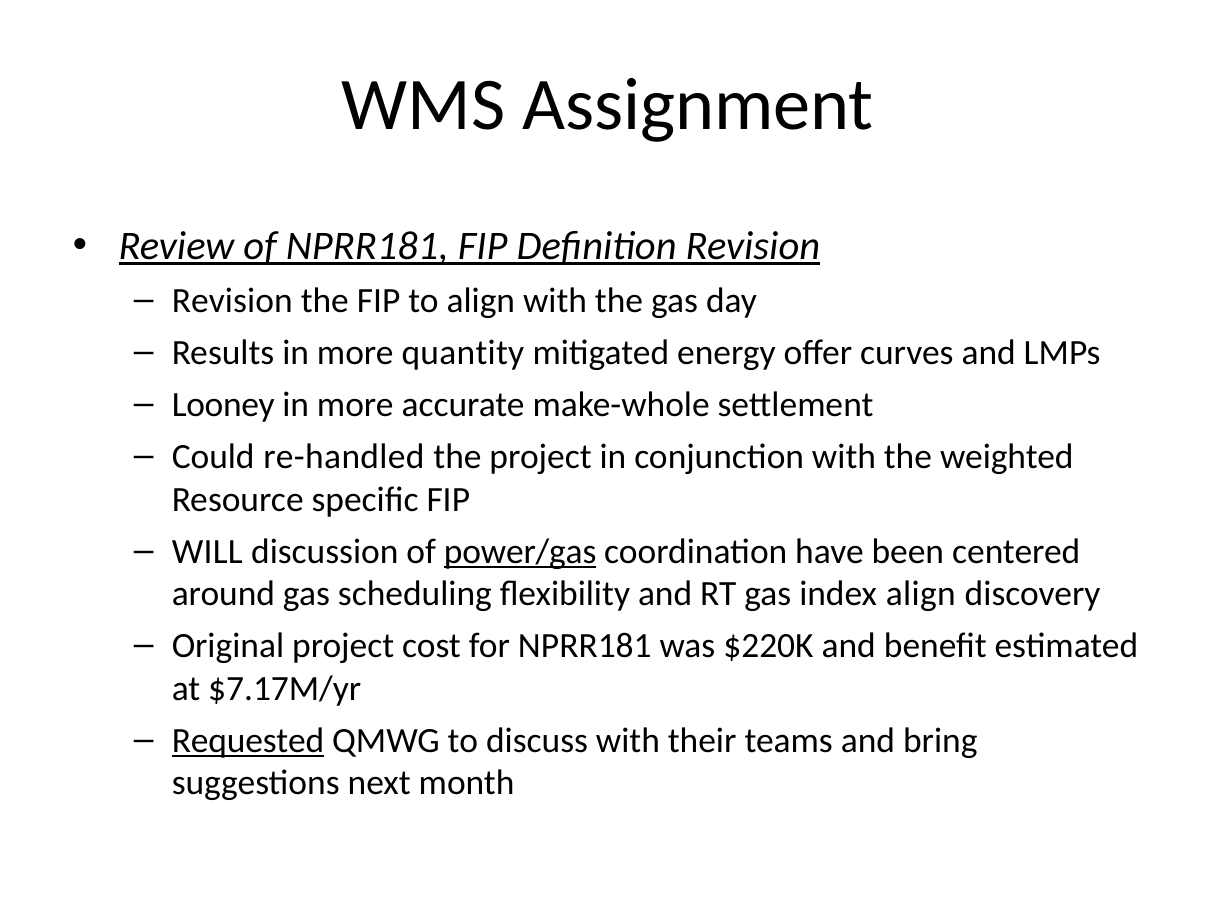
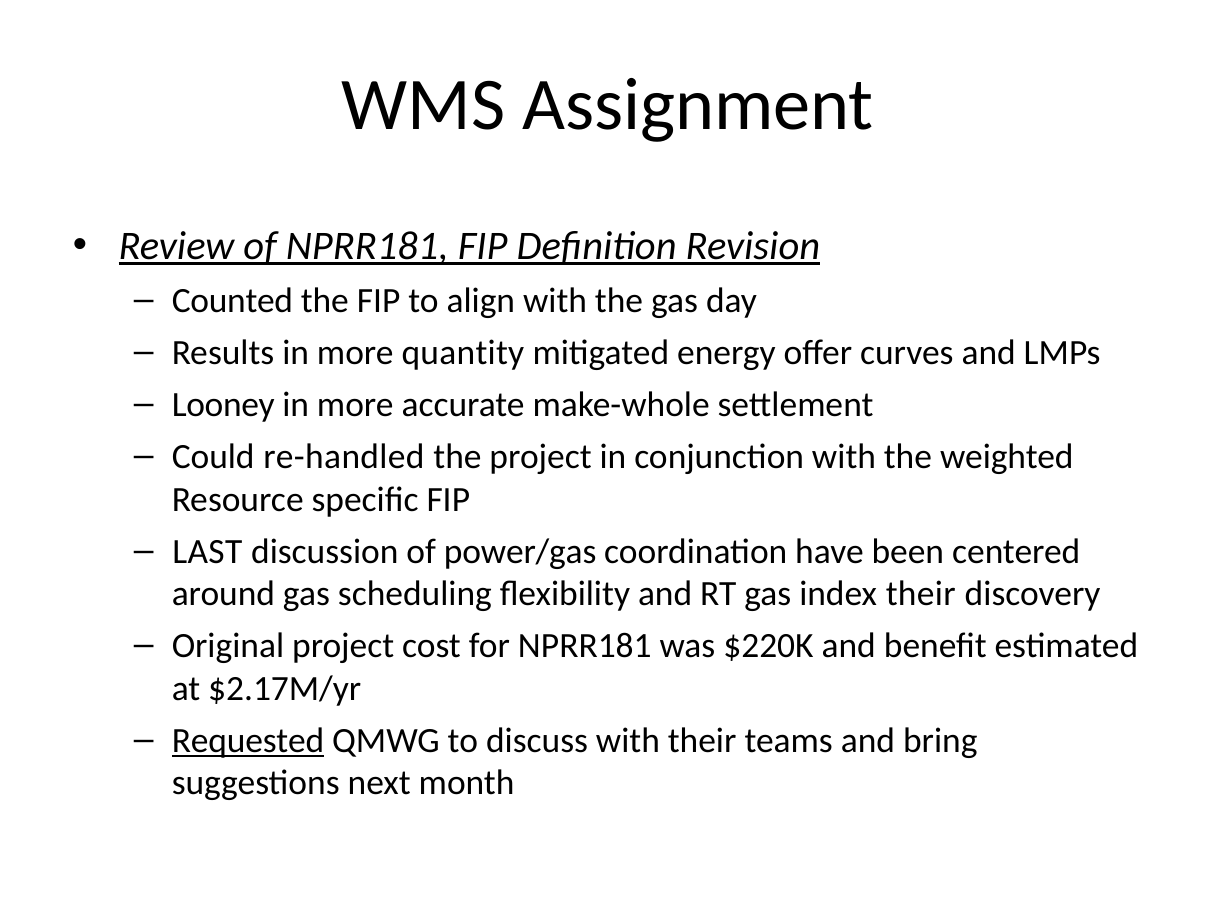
Revision at (232, 301): Revision -> Counted
WILL: WILL -> LAST
power/gas underline: present -> none
index align: align -> their
$7.17M/yr: $7.17M/yr -> $2.17M/yr
